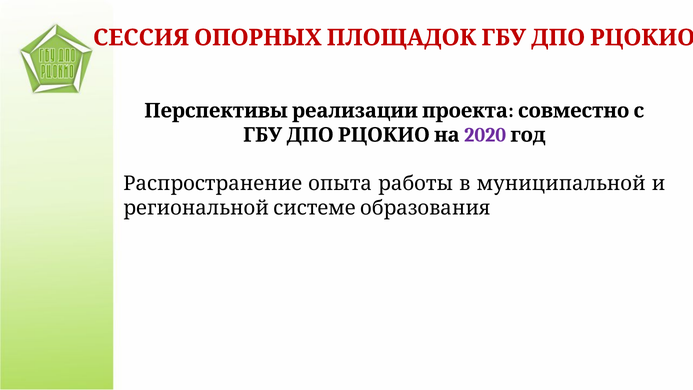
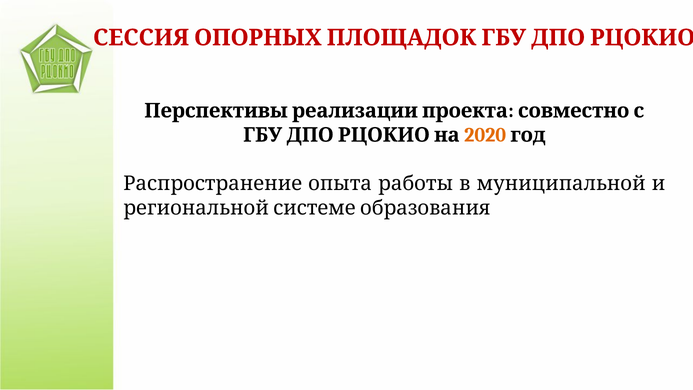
2020 colour: purple -> orange
